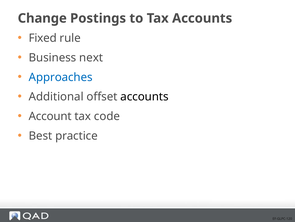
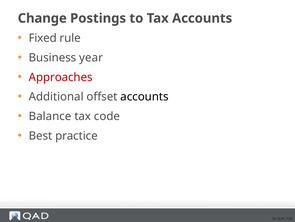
next: next -> year
Approaches colour: blue -> red
Account: Account -> Balance
